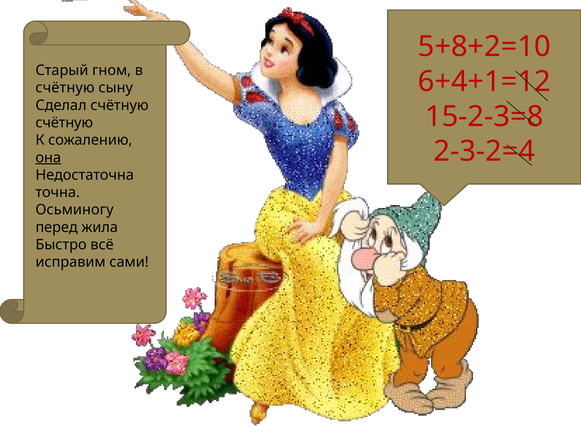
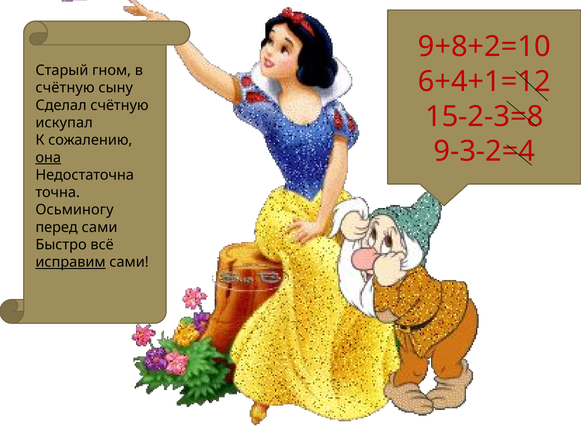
5+8+2=10: 5+8+2=10 -> 9+8+2=10
счётную at (64, 123): счётную -> искупал
2-3-2=4: 2-3-2=4 -> 9-3-2=4
перед жила: жила -> сами
исправим underline: none -> present
